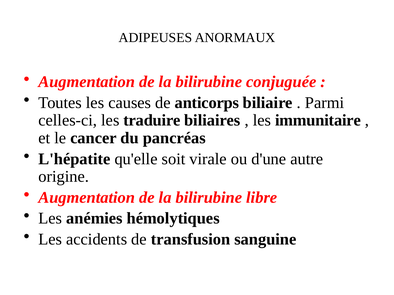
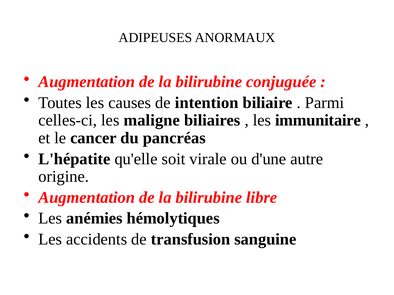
anticorps: anticorps -> intention
traduire: traduire -> maligne
